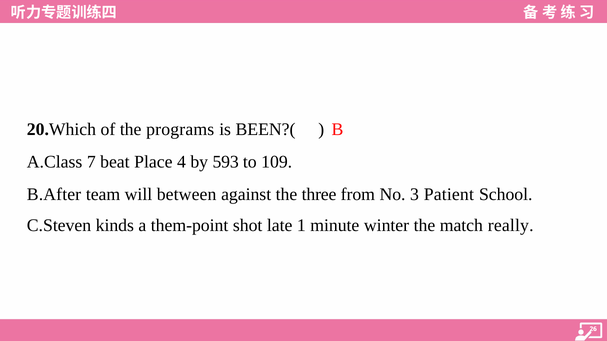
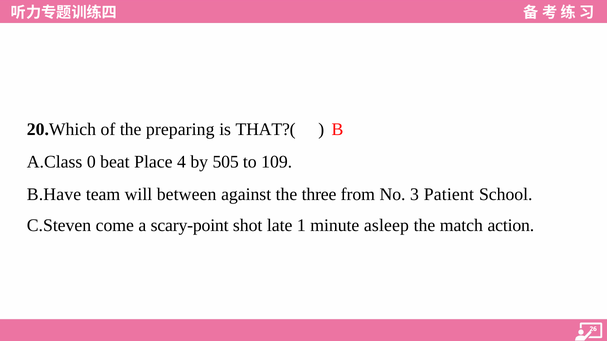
programs: programs -> preparing
BEEN?(: BEEN?( -> THAT?(
7: 7 -> 0
593: 593 -> 505
B.After: B.After -> B.Have
kinds: kinds -> come
them-point: them-point -> scary-point
winter: winter -> asleep
really: really -> action
